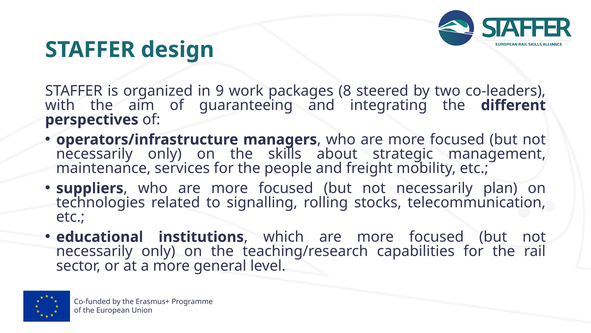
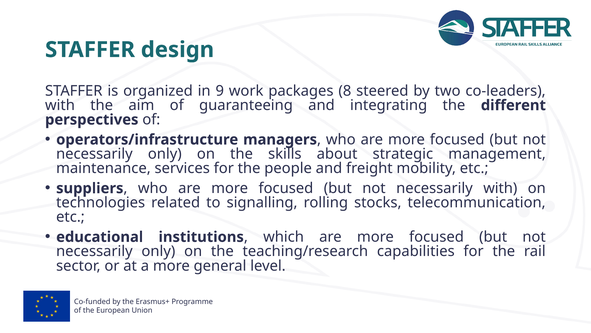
necessarily plan: plan -> with
